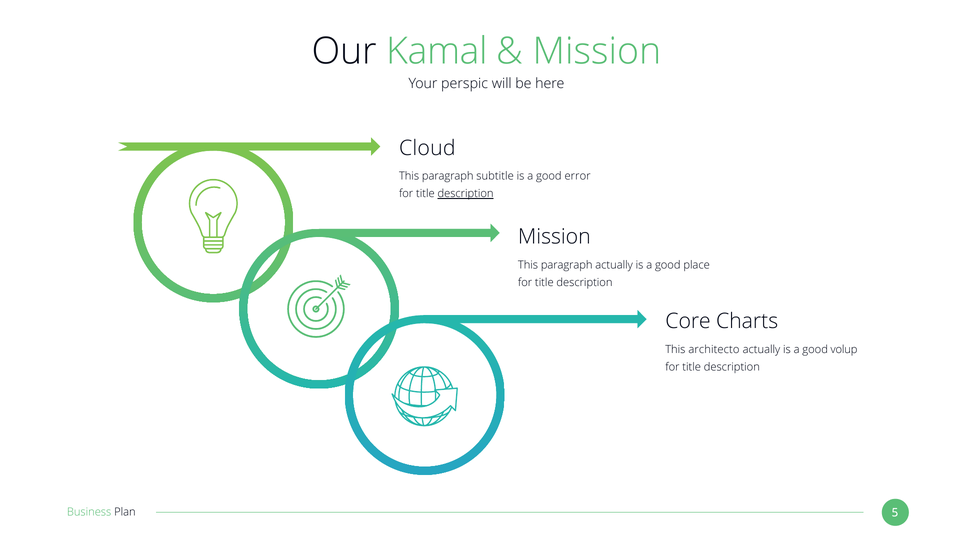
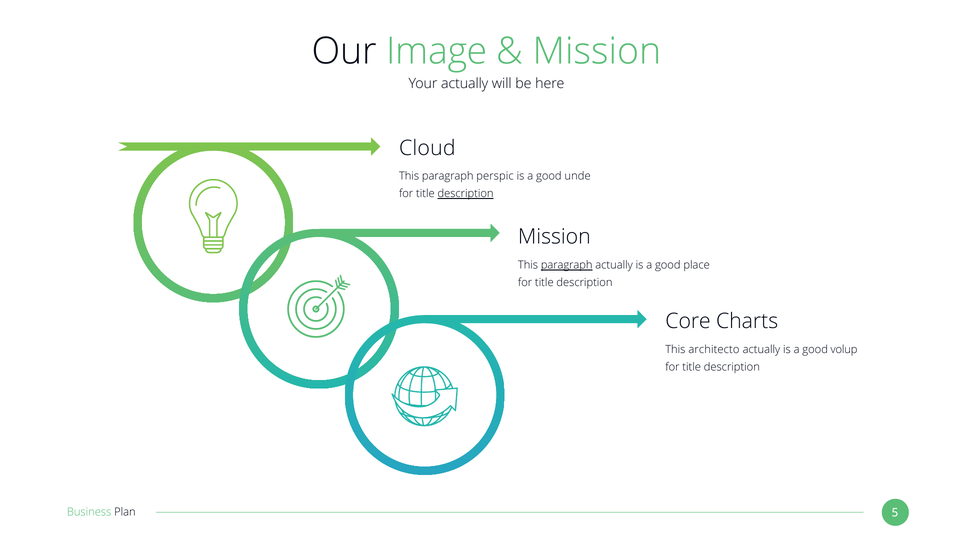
Kamal: Kamal -> Image
Your perspic: perspic -> actually
subtitle: subtitle -> perspic
error: error -> unde
paragraph at (567, 265) underline: none -> present
